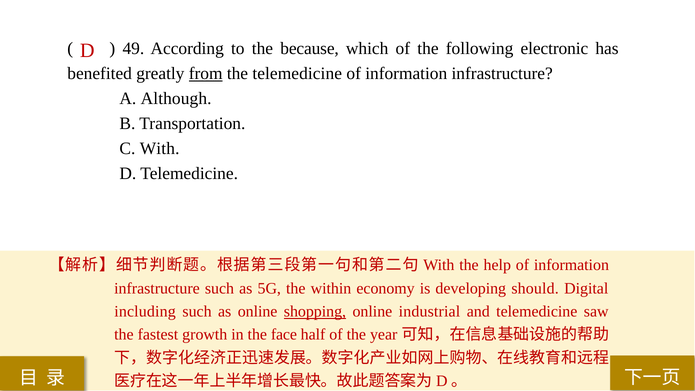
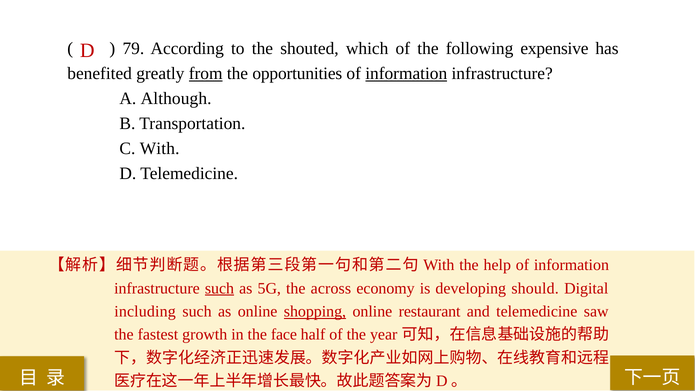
49: 49 -> 79
because: because -> shouted
electronic: electronic -> expensive
the telemedicine: telemedicine -> opportunities
information at (406, 74) underline: none -> present
such at (219, 288) underline: none -> present
within: within -> across
industrial: industrial -> restaurant
